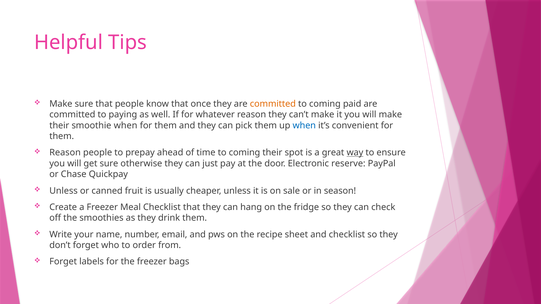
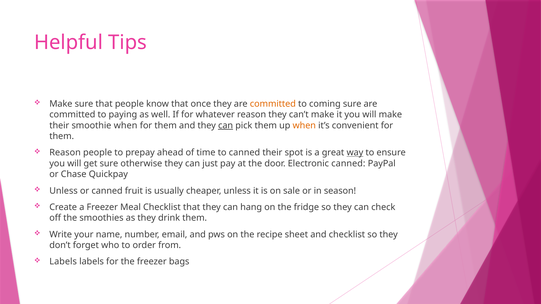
coming paid: paid -> sure
can at (226, 126) underline: none -> present
when at (304, 126) colour: blue -> orange
time to coming: coming -> canned
Electronic reserve: reserve -> canned
Forget at (63, 262): Forget -> Labels
